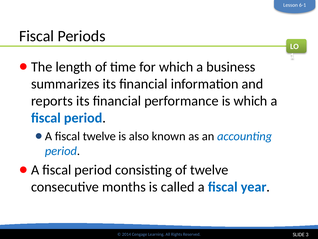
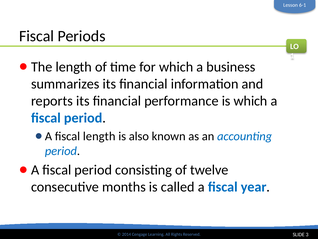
fiscal twelve: twelve -> length
